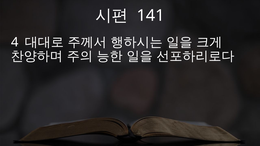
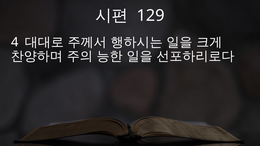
141: 141 -> 129
